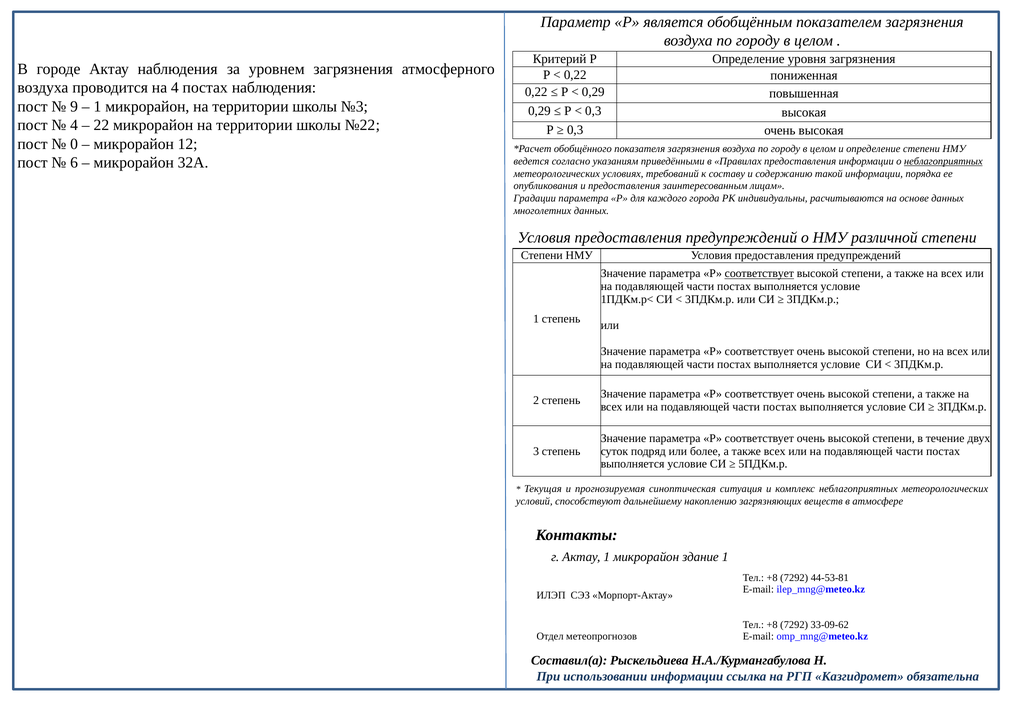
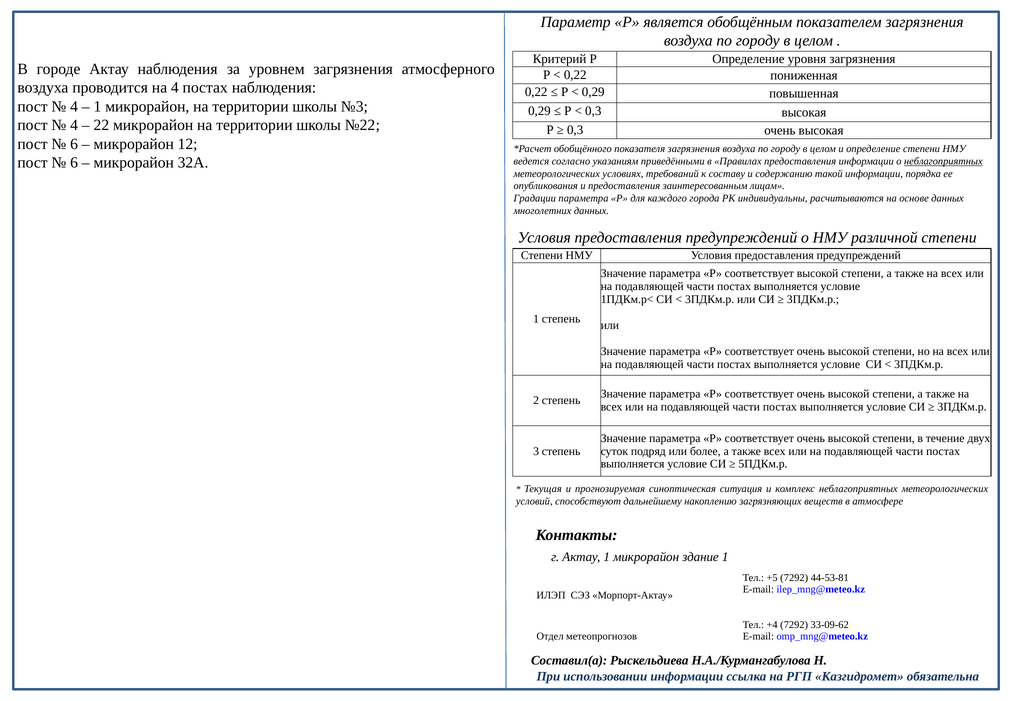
9 at (74, 106): 9 -> 4
0 at (74, 144): 0 -> 6
соответствует at (759, 273) underline: present -> none
+8 at (772, 578): +8 -> +5
+8 at (772, 624): +8 -> +4
